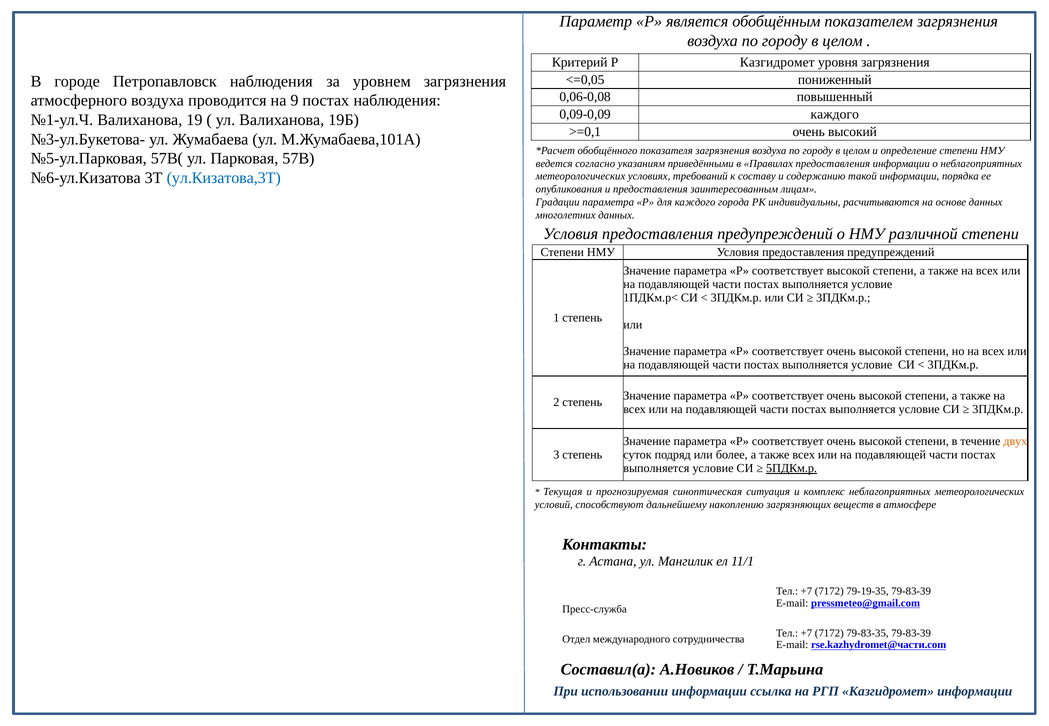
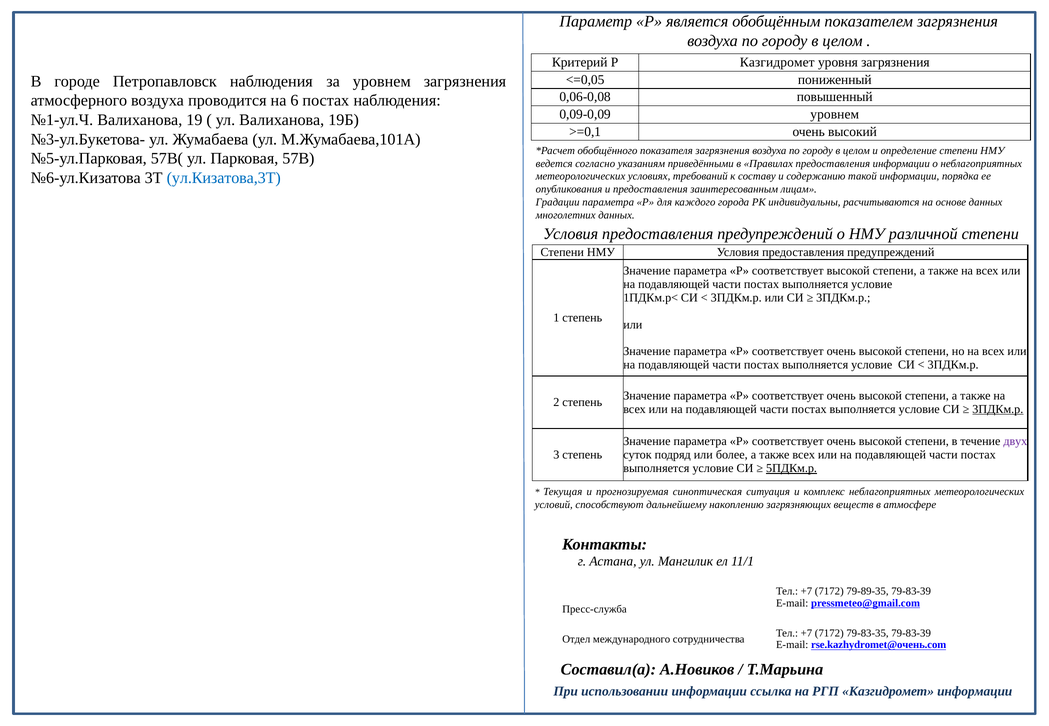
9: 9 -> 6
0,09-0,09 каждого: каждого -> уровнем
3ПДКм.р at (998, 409) underline: none -> present
двух colour: orange -> purple
79-19-35: 79-19-35 -> 79-89-35
rse.kazhydromet@части.com: rse.kazhydromet@части.com -> rse.kazhydromet@очень.com
